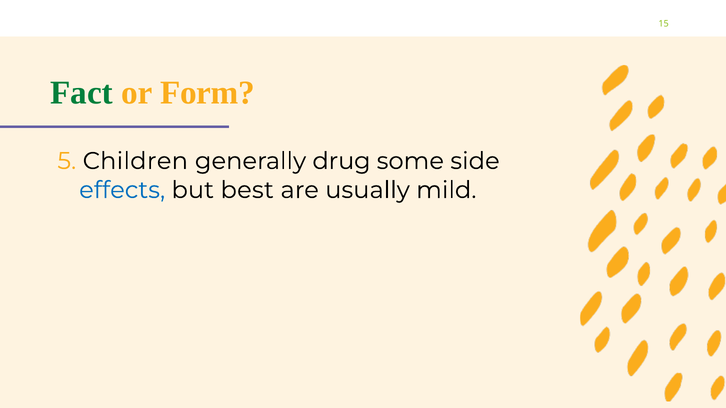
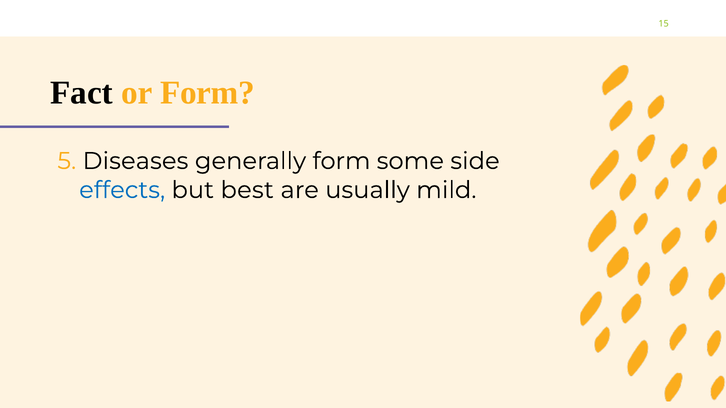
Fact colour: green -> black
Children: Children -> Diseases
generally drug: drug -> form
